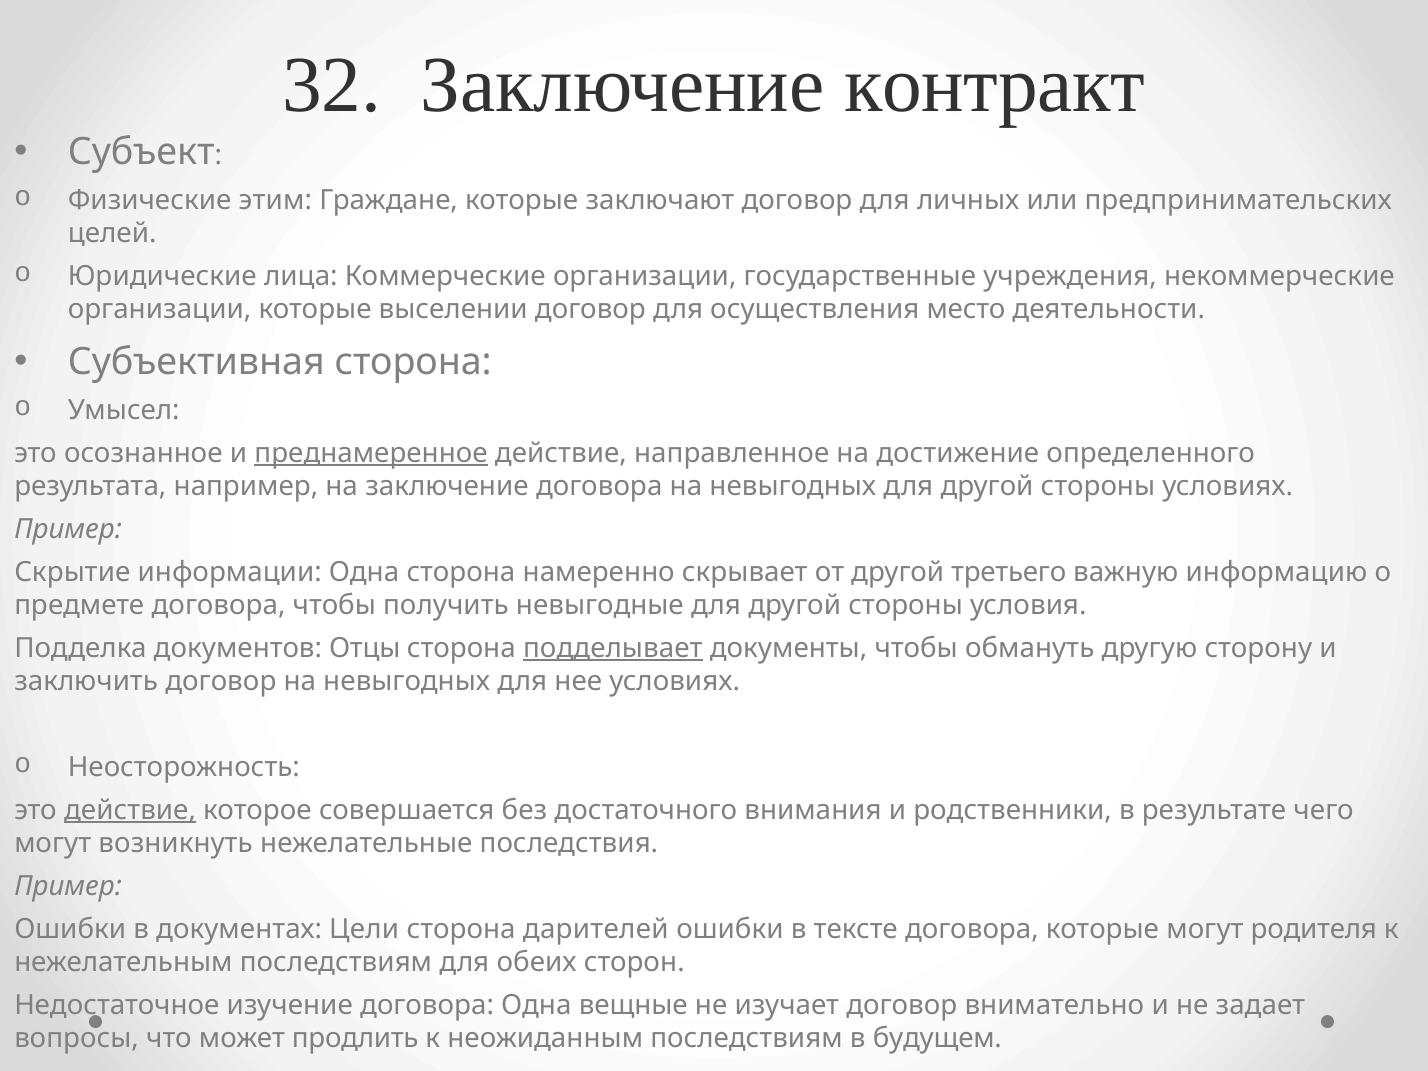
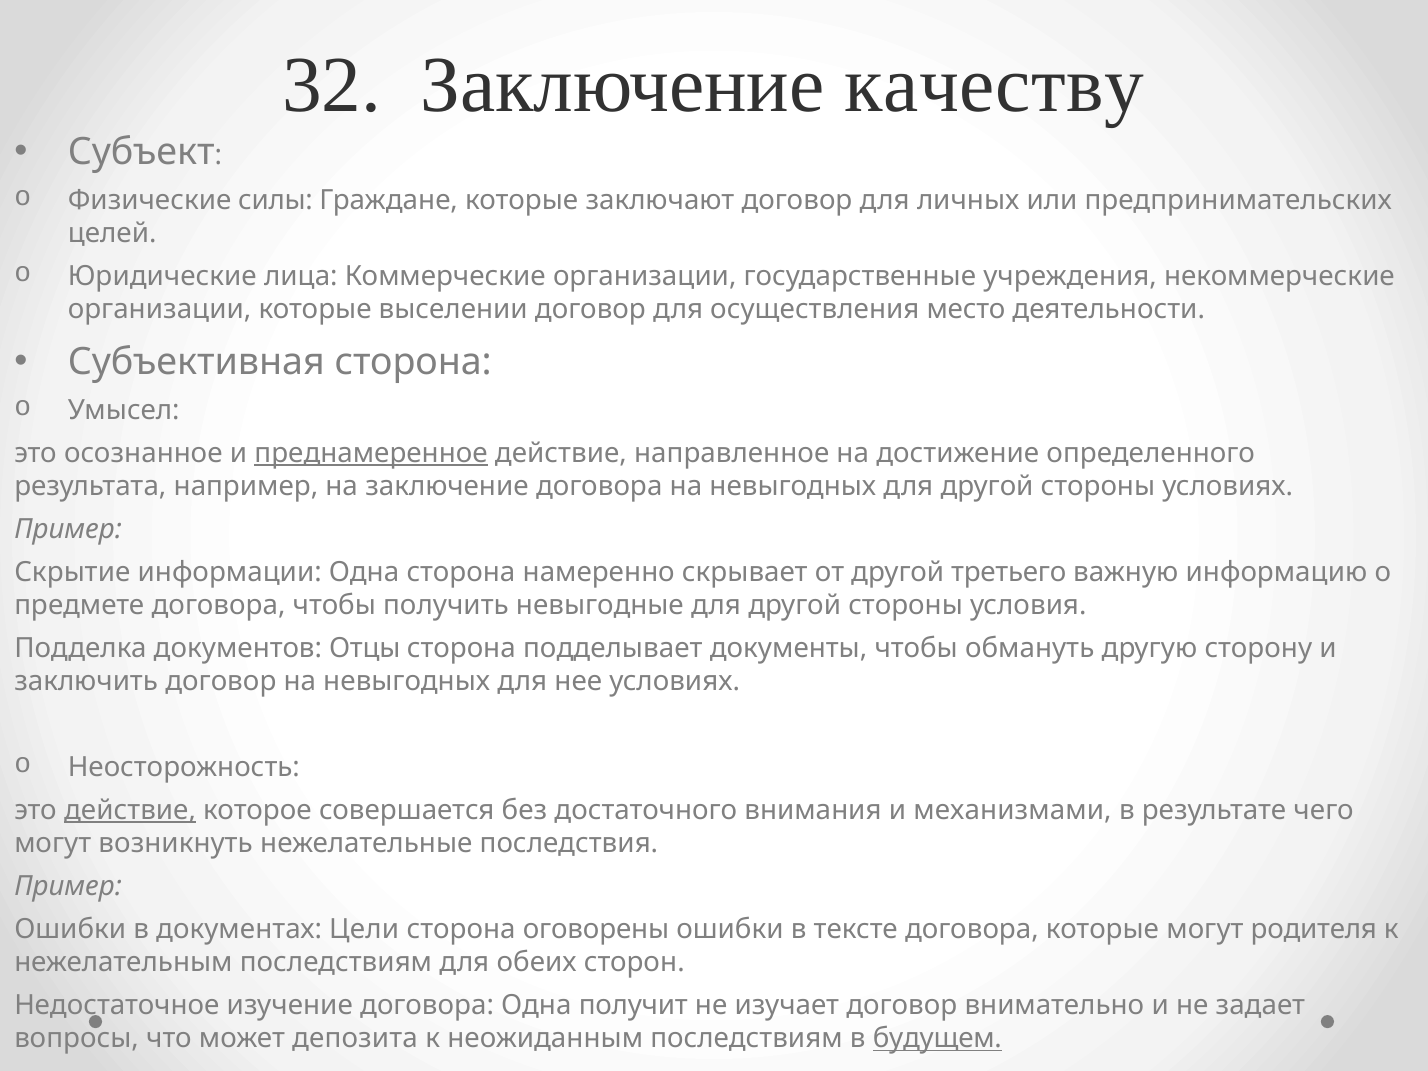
контракт: контракт -> качеству
этим: этим -> силы
подделывает underline: present -> none
родственники: родственники -> механизмами
дарителей: дарителей -> оговорены
вещные: вещные -> получит
продлить: продлить -> депозита
будущем underline: none -> present
